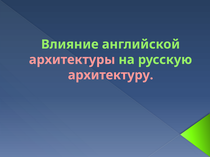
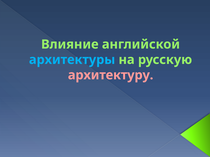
архитектуры colour: pink -> light blue
